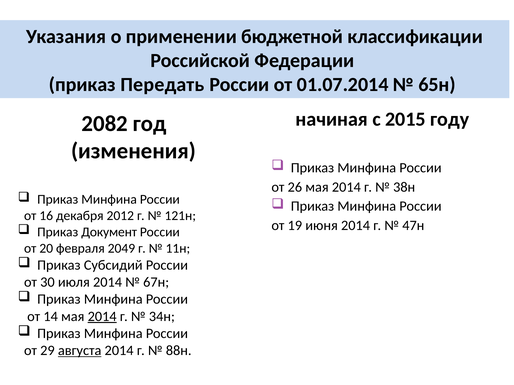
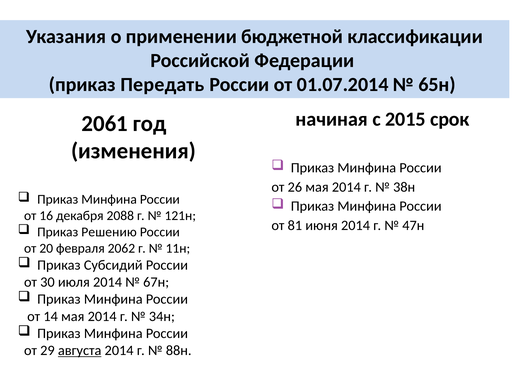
году: году -> срок
2082: 2082 -> 2061
2012: 2012 -> 2088
19: 19 -> 81
Документ: Документ -> Решению
2049: 2049 -> 2062
2014 at (102, 317) underline: present -> none
